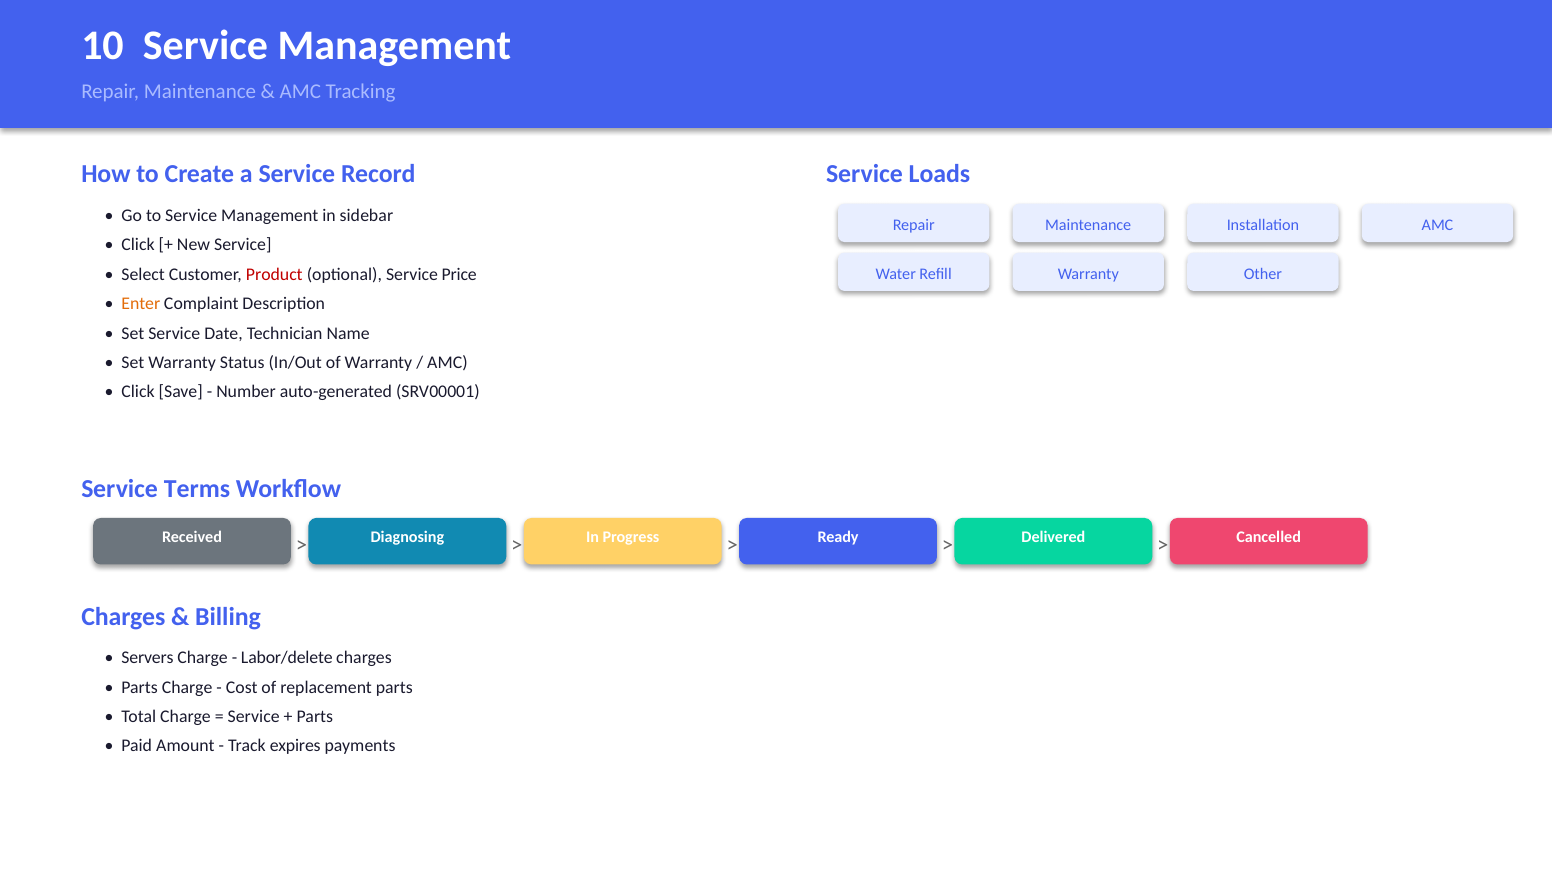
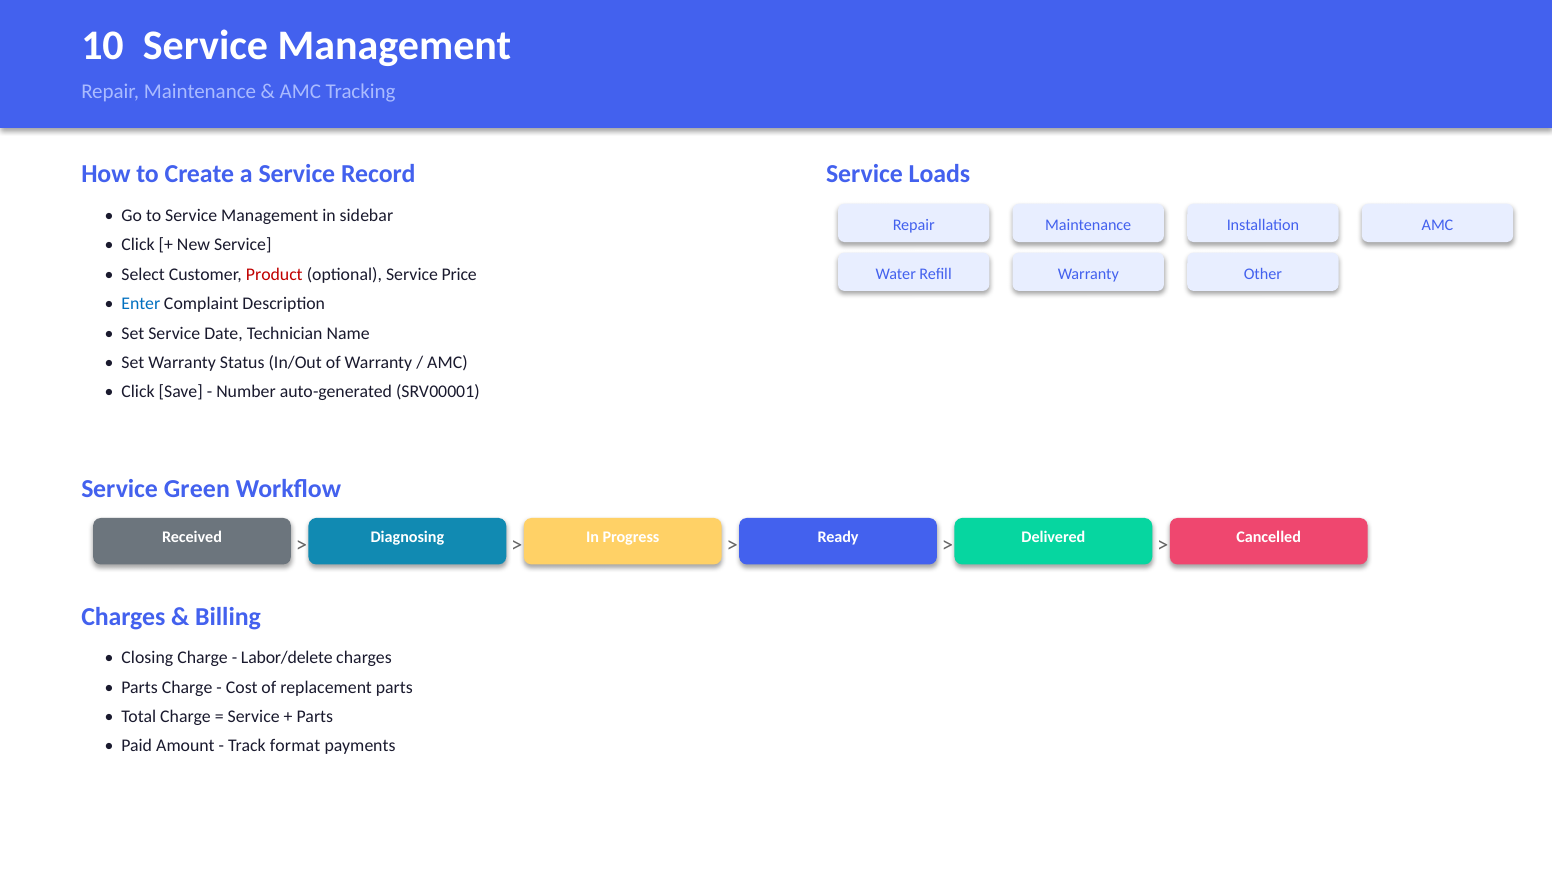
Enter colour: orange -> blue
Terms: Terms -> Green
Servers: Servers -> Closing
expires: expires -> format
